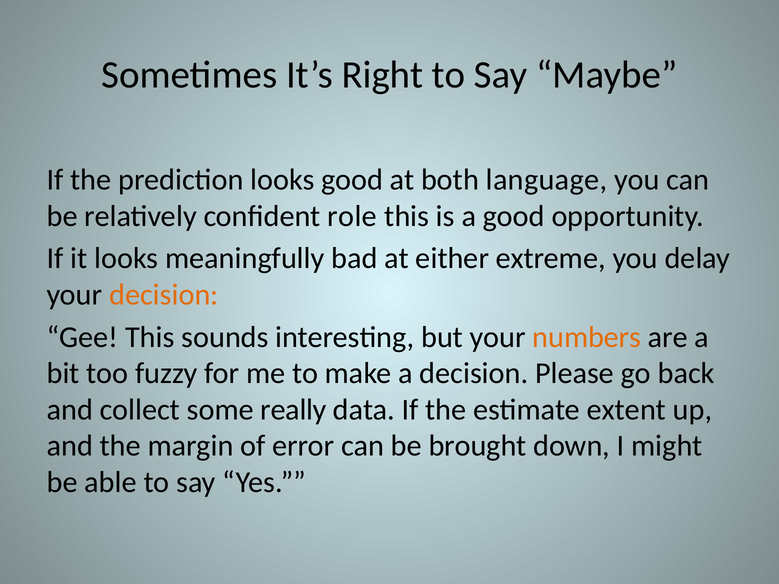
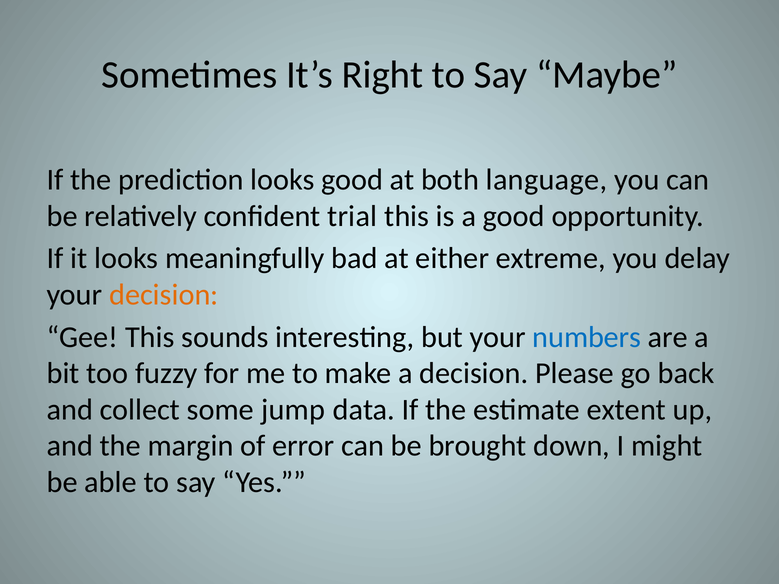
role: role -> trial
numbers colour: orange -> blue
really: really -> jump
